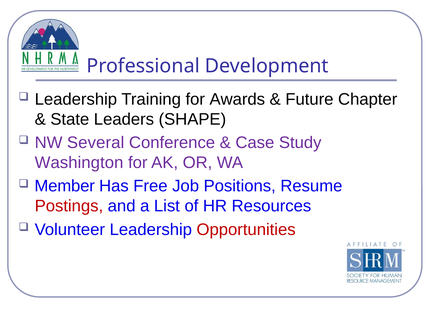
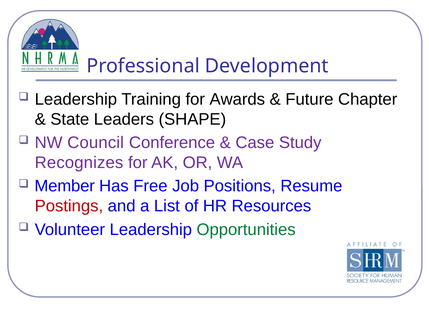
Several: Several -> Council
Washington: Washington -> Recognizes
Opportunities colour: red -> green
